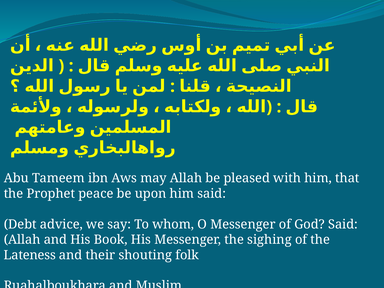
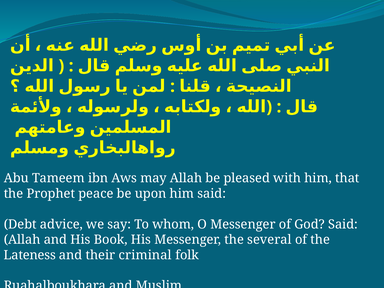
sighing: sighing -> several
shouting: shouting -> criminal
